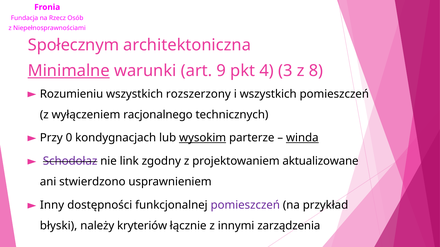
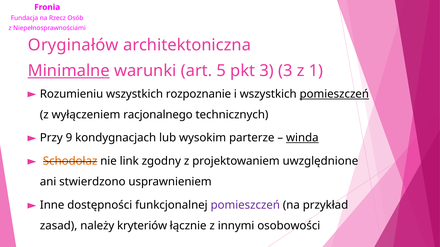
Społecznym: Społecznym -> Oryginałów
9: 9 -> 5
pkt 4: 4 -> 3
8: 8 -> 1
rozszerzony: rozszerzony -> rozpoznanie
pomieszczeń at (334, 94) underline: none -> present
0: 0 -> 9
wysokim underline: present -> none
Schodołaz colour: purple -> orange
aktualizowane: aktualizowane -> uwzględnione
Inny: Inny -> Inne
błyski: błyski -> zasad
zarządzenia: zarządzenia -> osobowości
